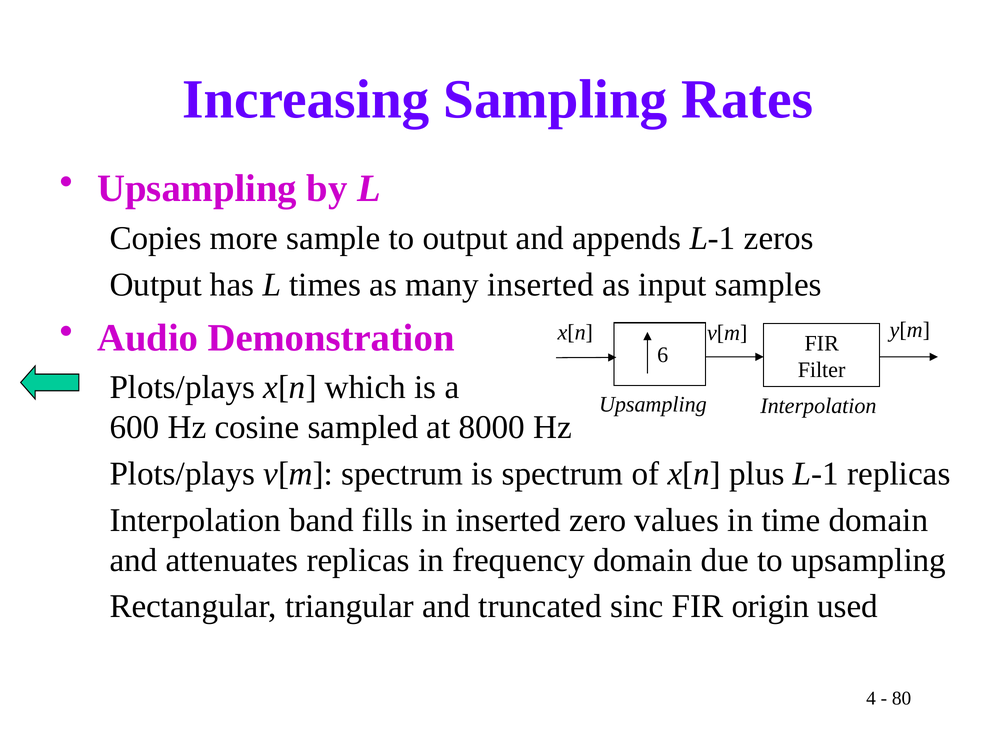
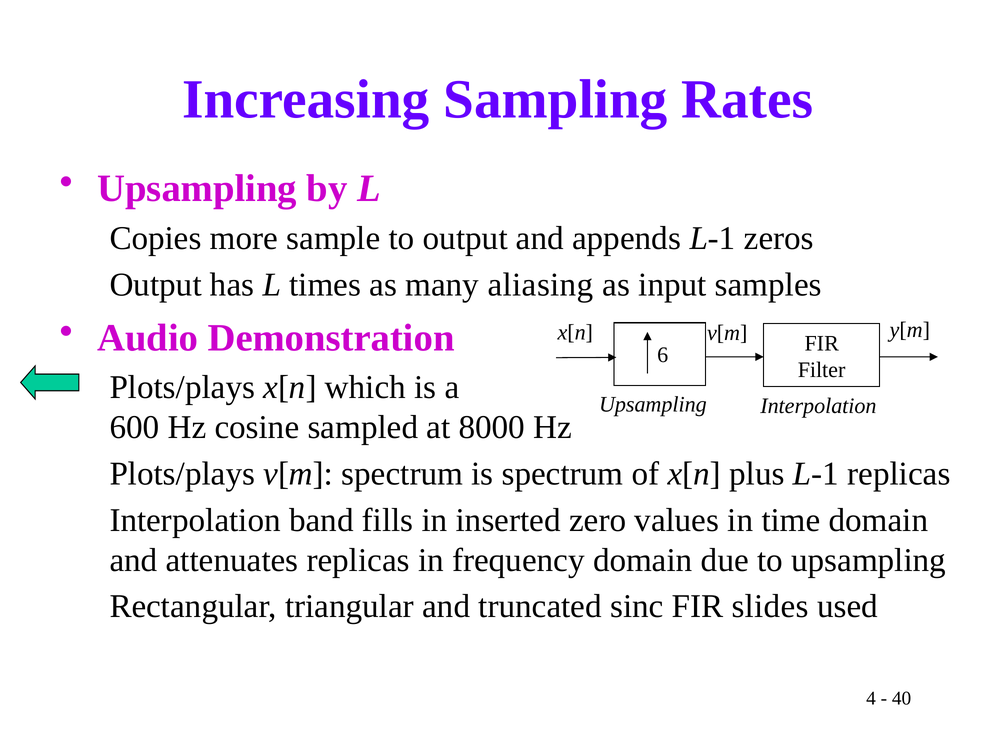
many inserted: inserted -> aliasing
origin: origin -> slides
80: 80 -> 40
